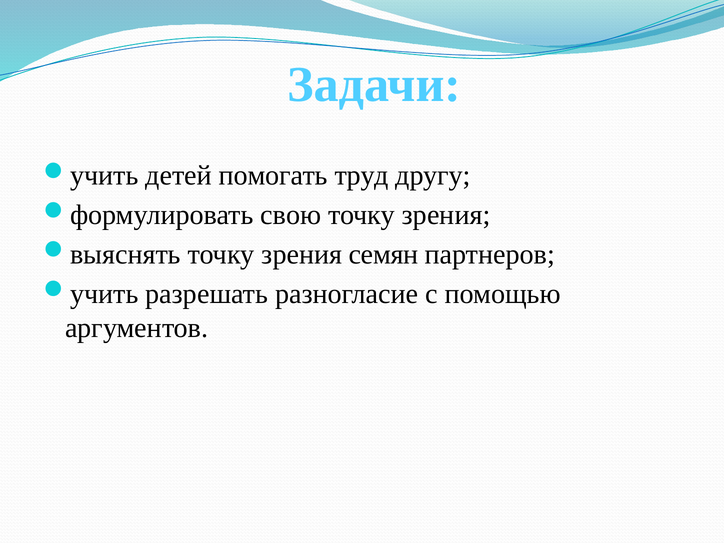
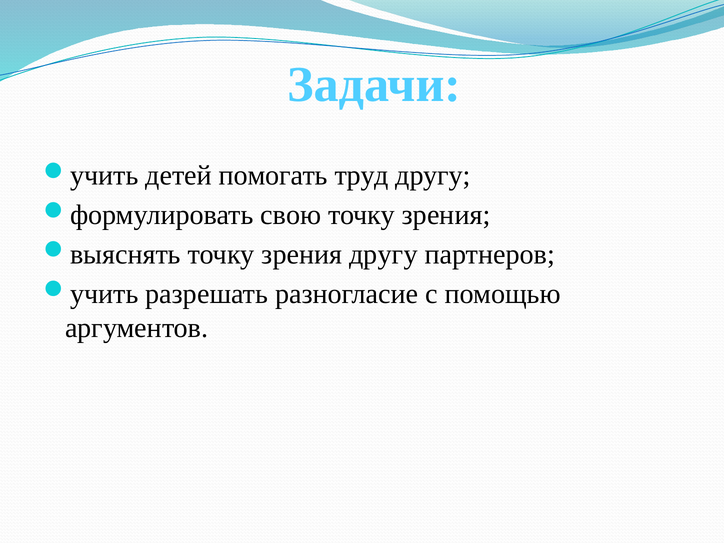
зрения семян: семян -> другу
